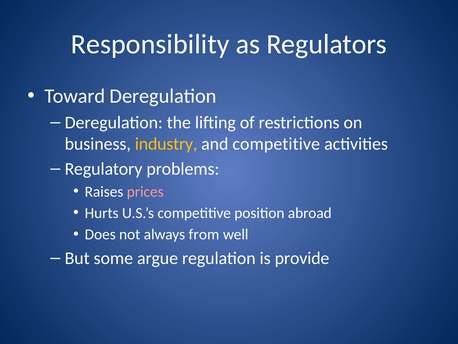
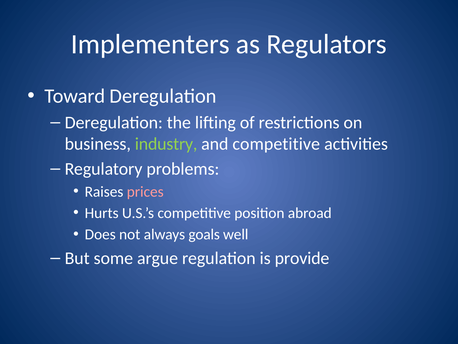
Responsibility: Responsibility -> Implementers
industry colour: yellow -> light green
from: from -> goals
